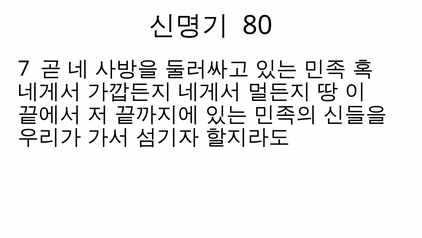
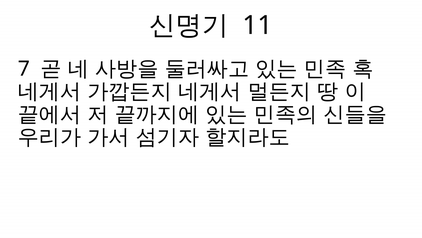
80: 80 -> 11
